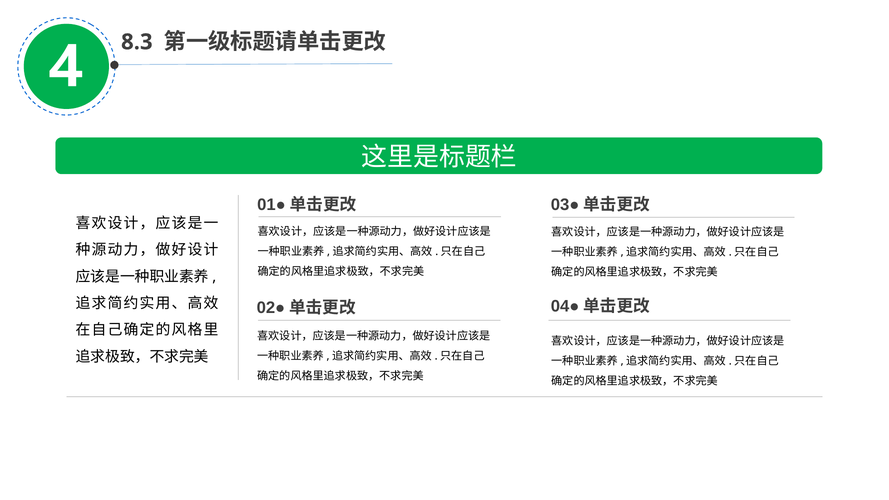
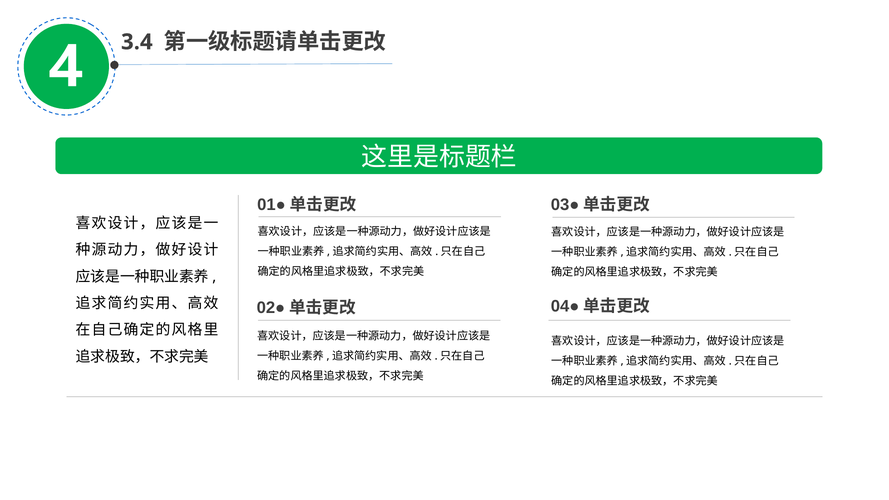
8.3: 8.3 -> 3.4
